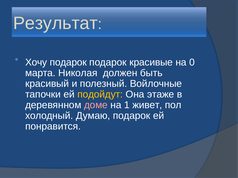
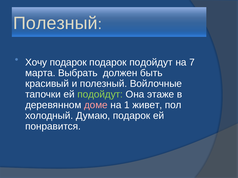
Результат at (55, 23): Результат -> Полезный
подарок красивые: красивые -> подойдут
0: 0 -> 7
Николая: Николая -> Выбрать
подойдут at (100, 95) colour: yellow -> light green
